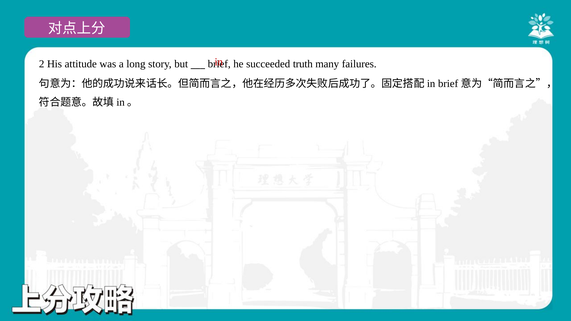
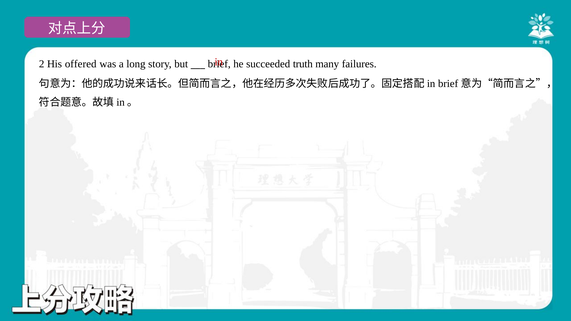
attitude: attitude -> offered
